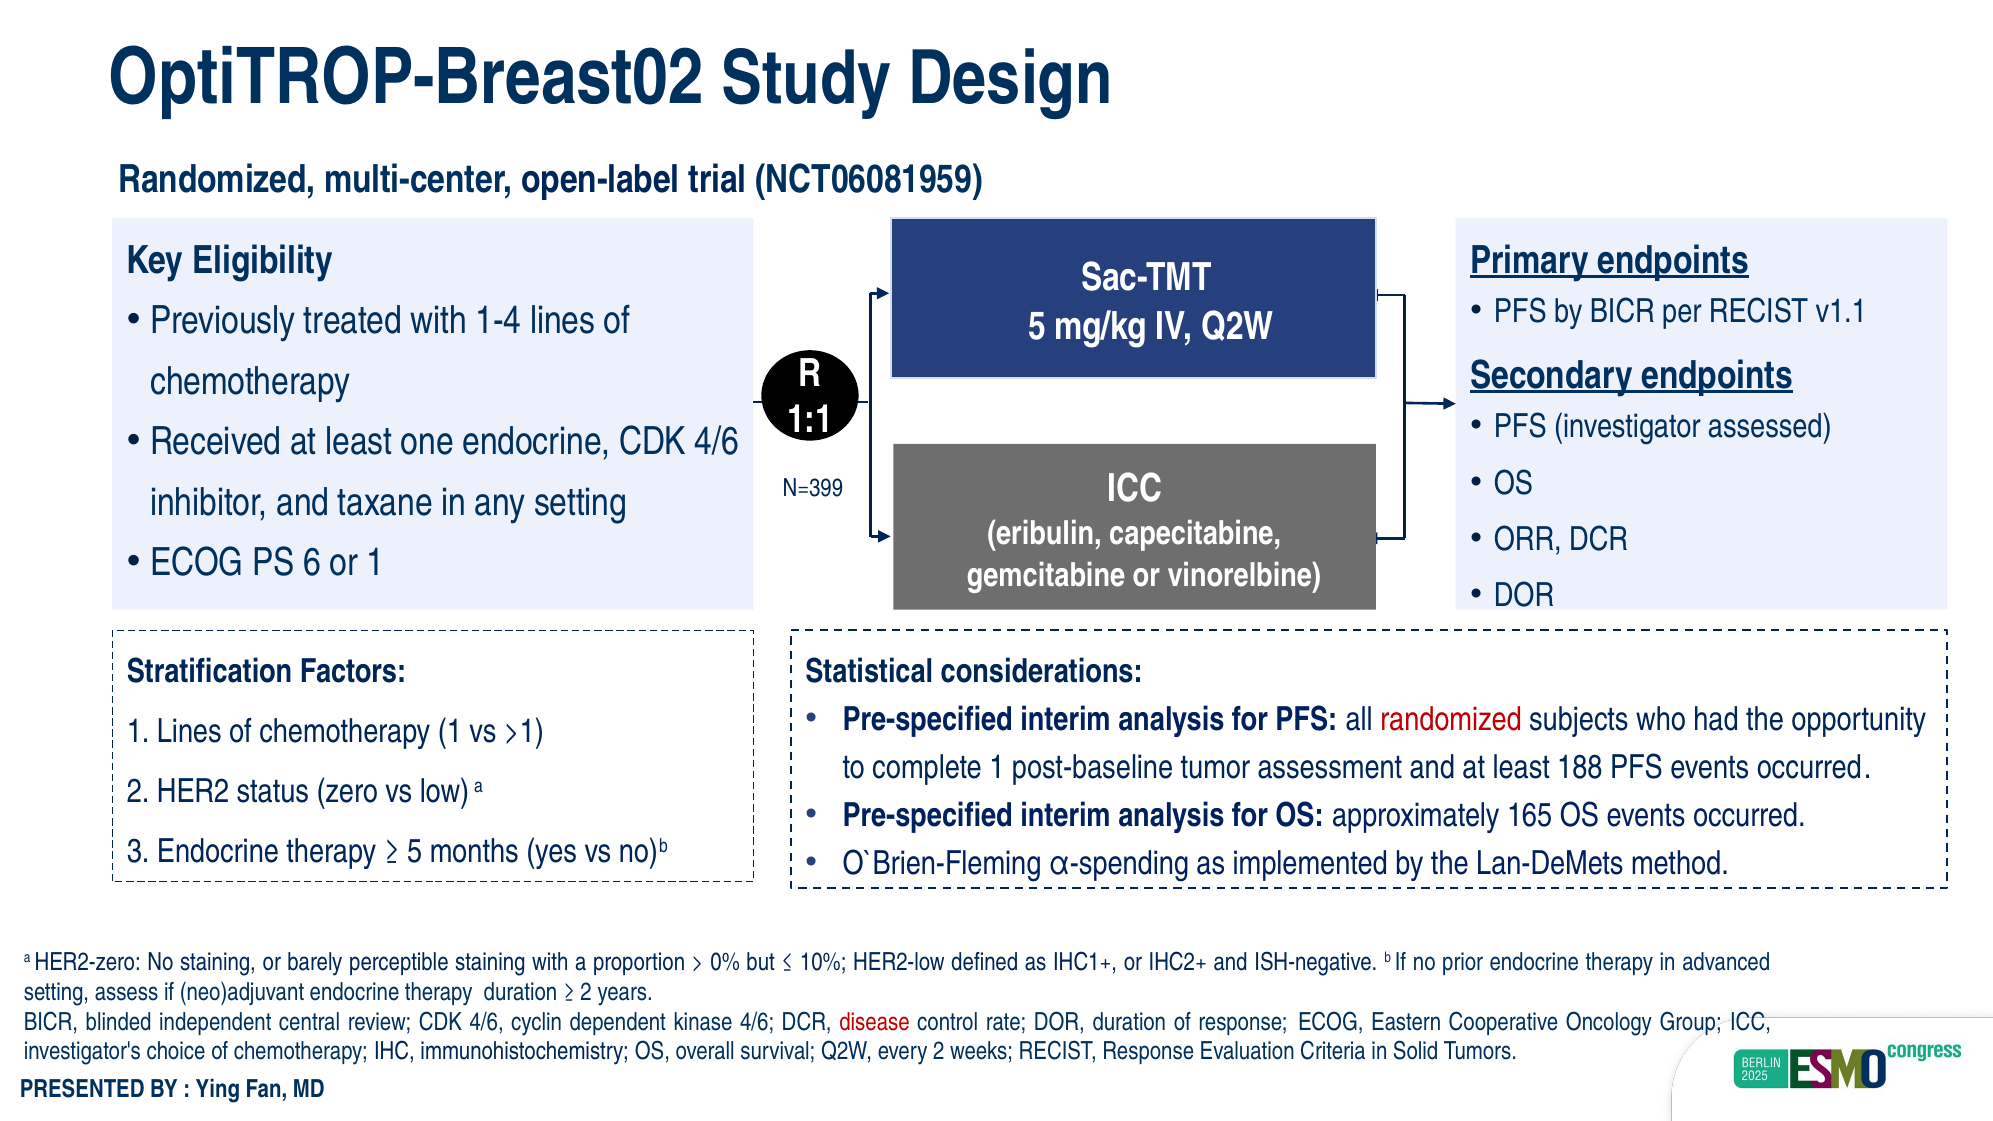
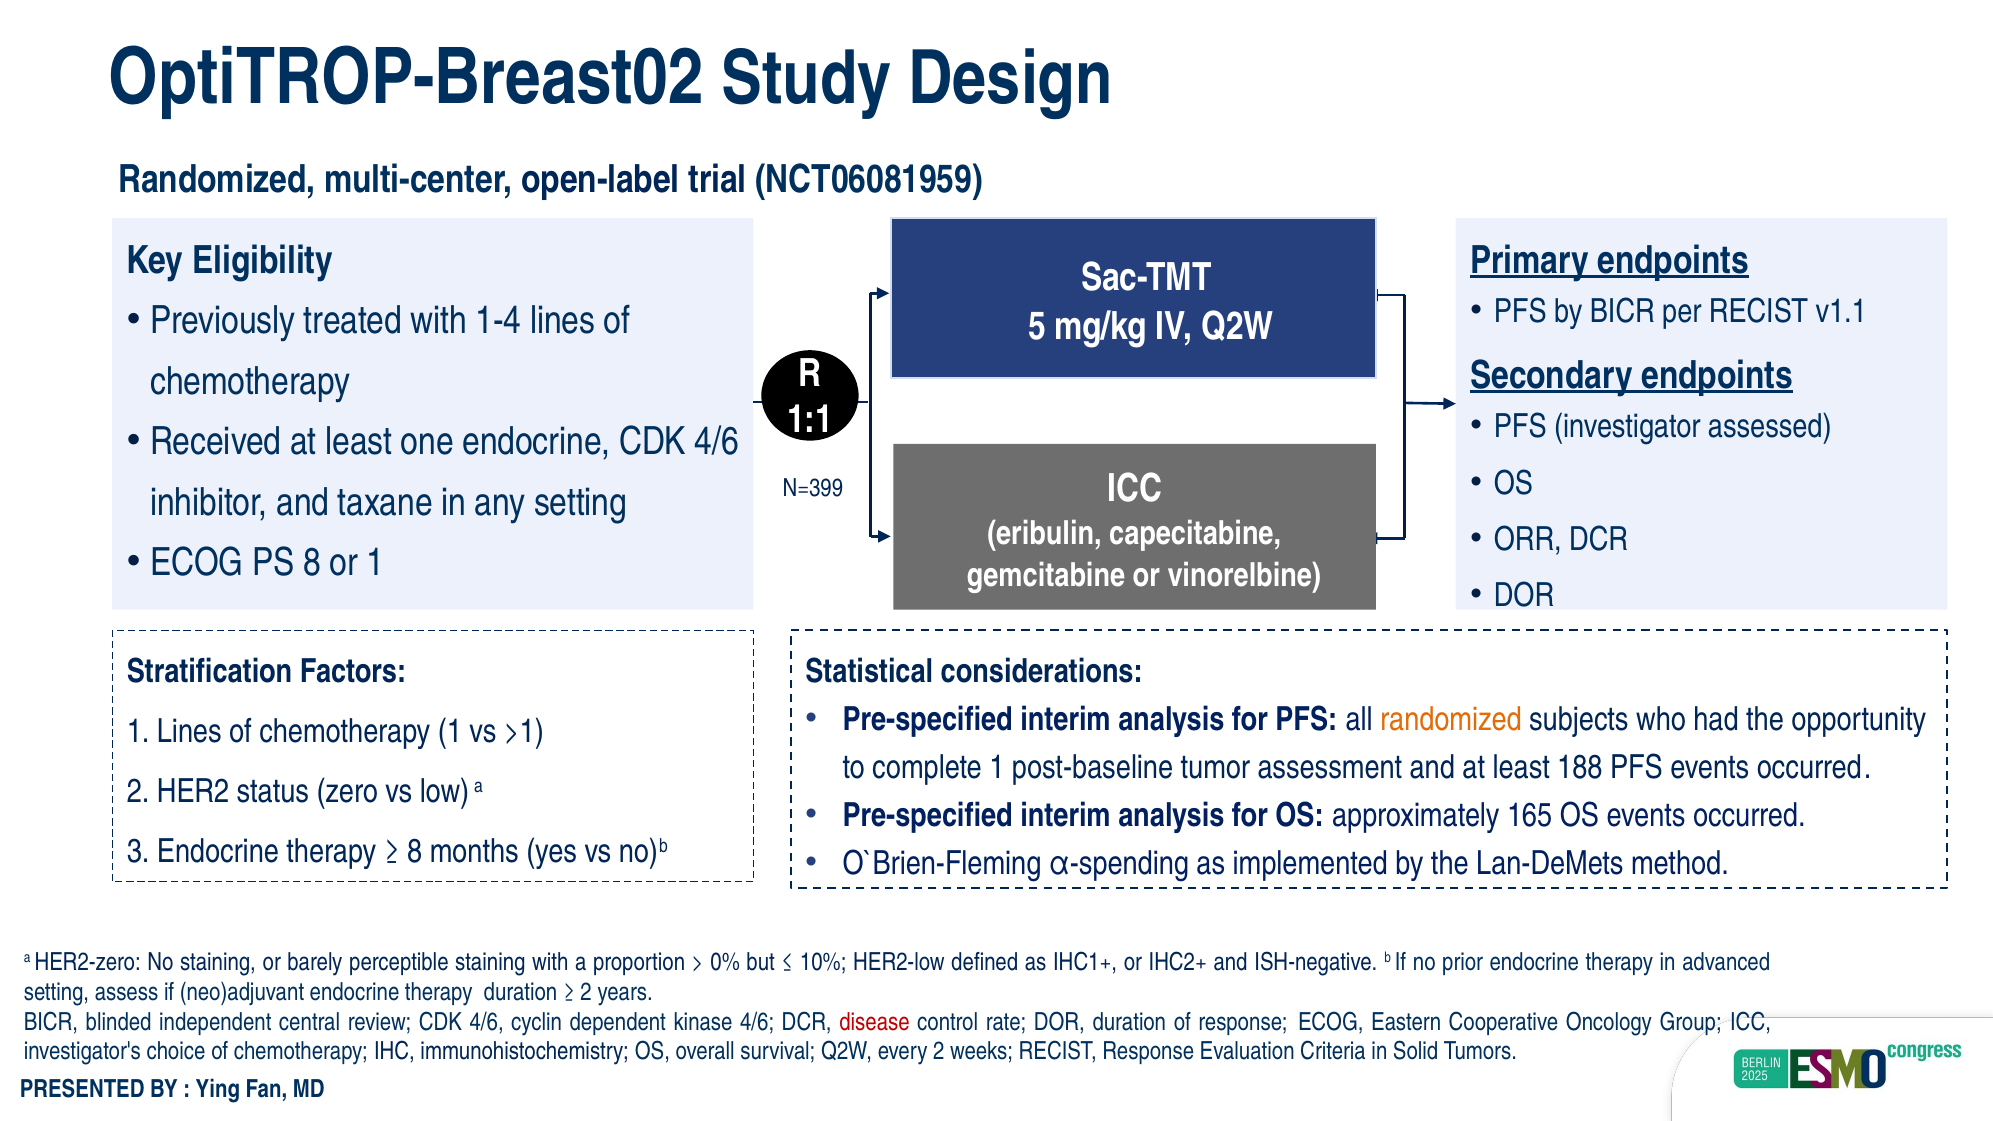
PS 6: 6 -> 8
randomized at (1451, 720) colour: red -> orange
5 at (415, 851): 5 -> 8
